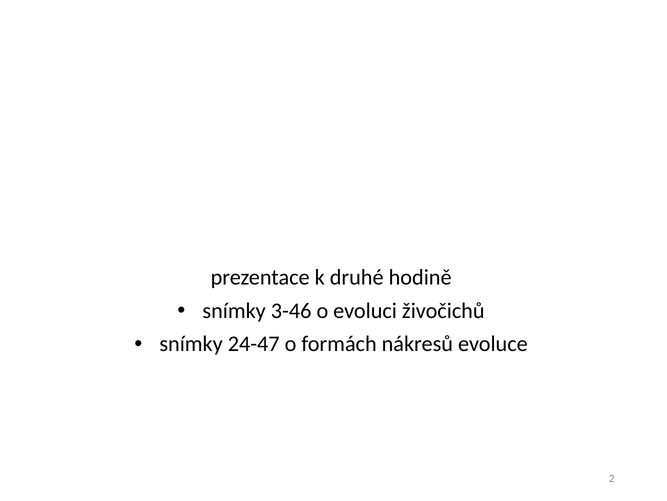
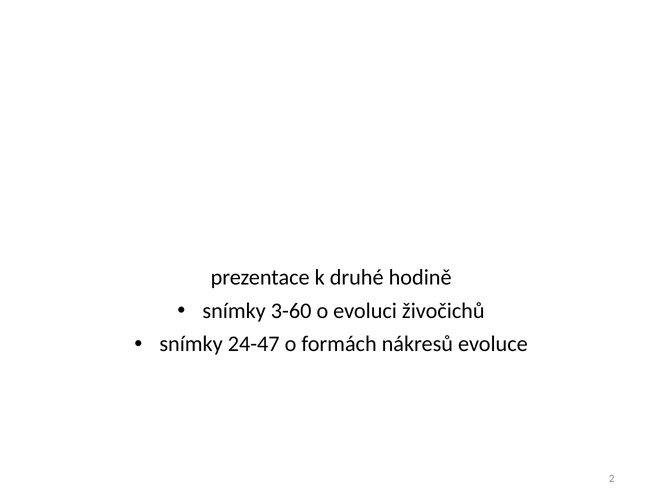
3-46: 3-46 -> 3-60
